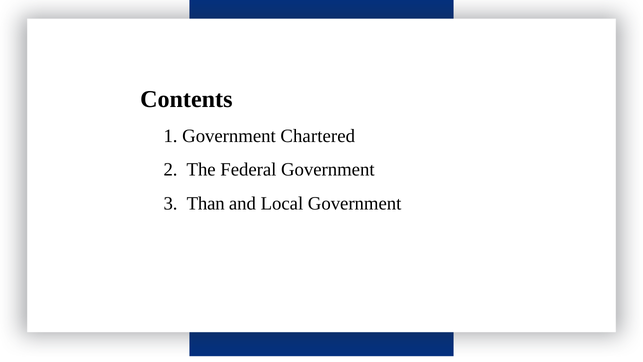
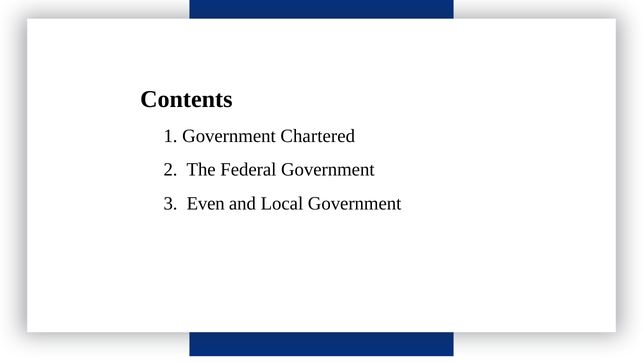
Than: Than -> Even
